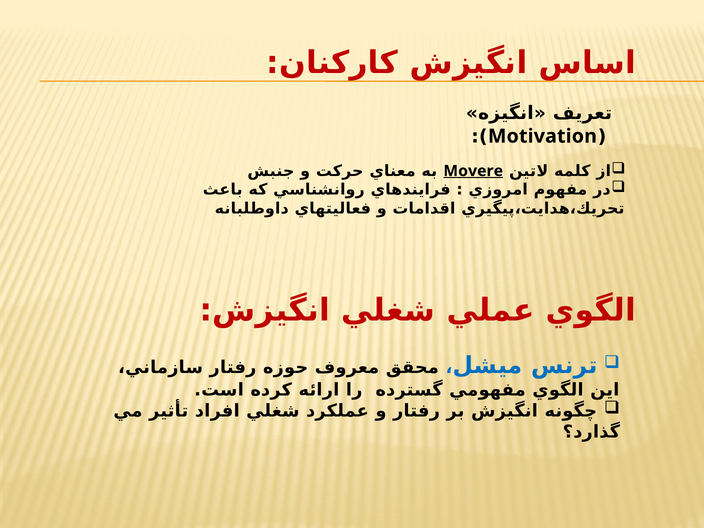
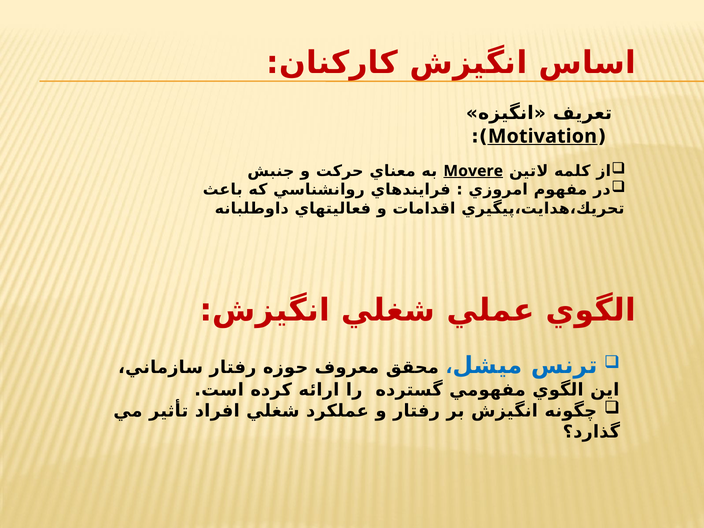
Motivation underline: none -> present
